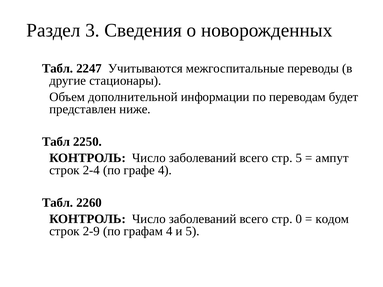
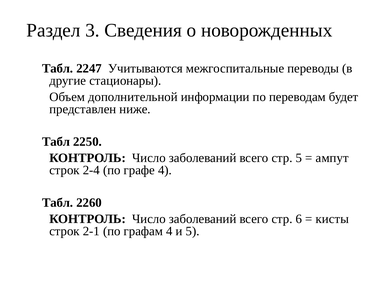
0: 0 -> 6
кодом: кодом -> кисты
2-9: 2-9 -> 2-1
